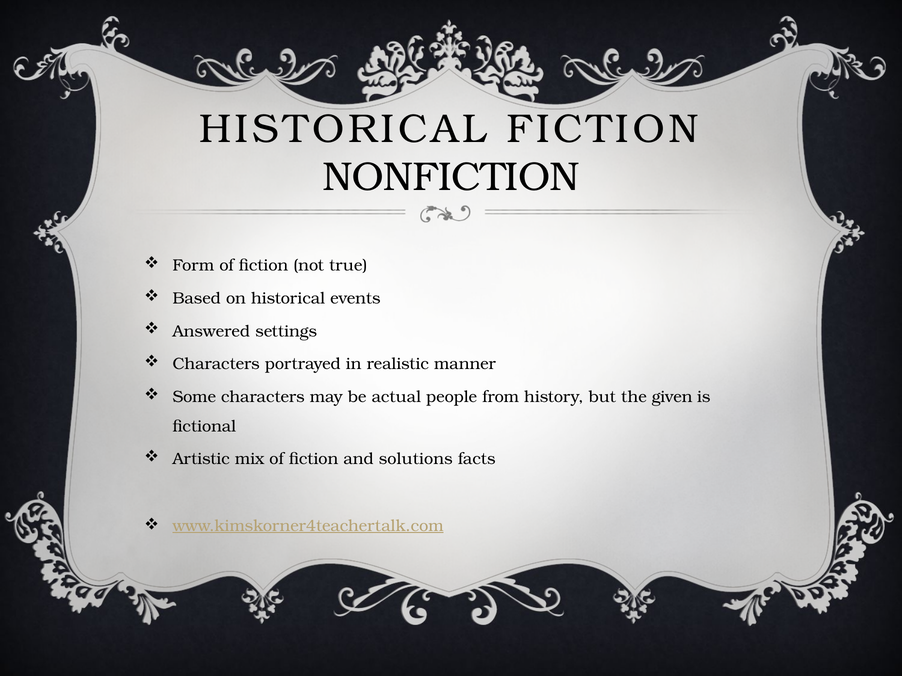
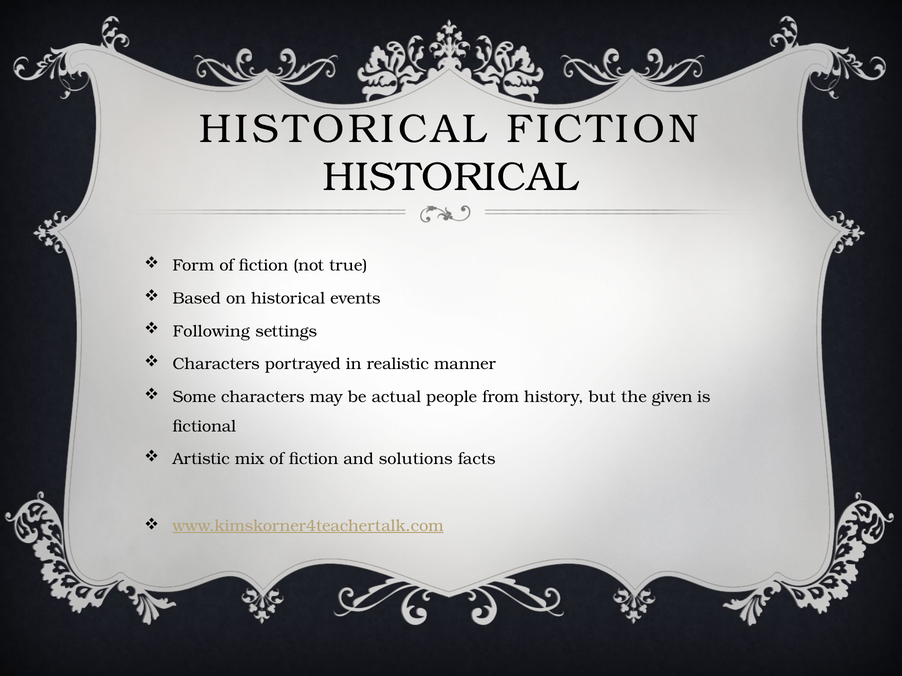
NONFICTION at (451, 177): NONFICTION -> HISTORICAL
Answered: Answered -> Following
